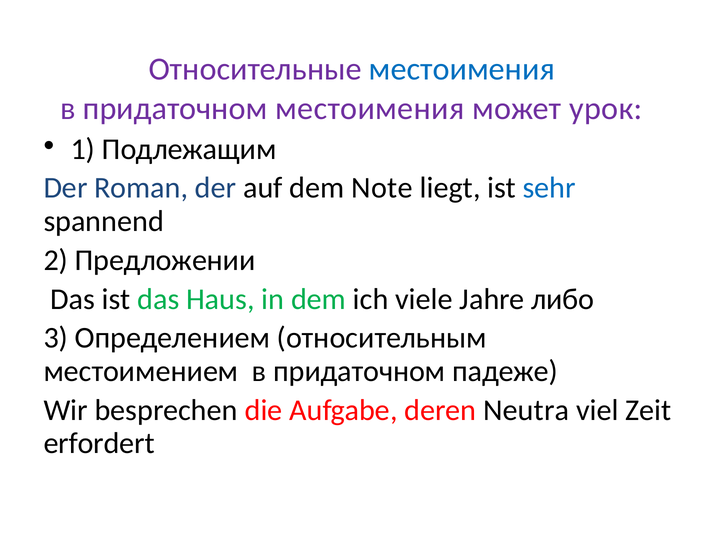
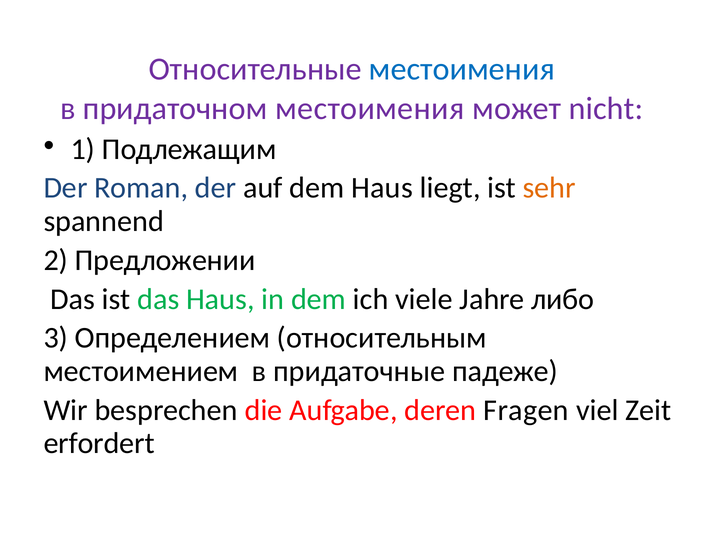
урок: урок -> nicht
dem Note: Note -> Haus
sehr colour: blue -> orange
местоимением в придаточном: придаточном -> придаточные
Neutra: Neutra -> Fragen
